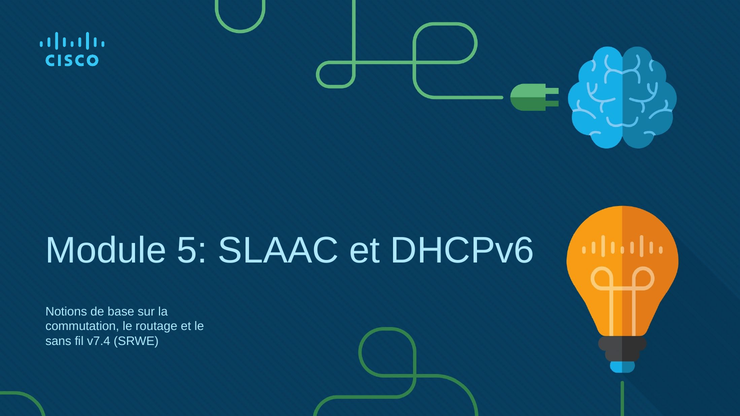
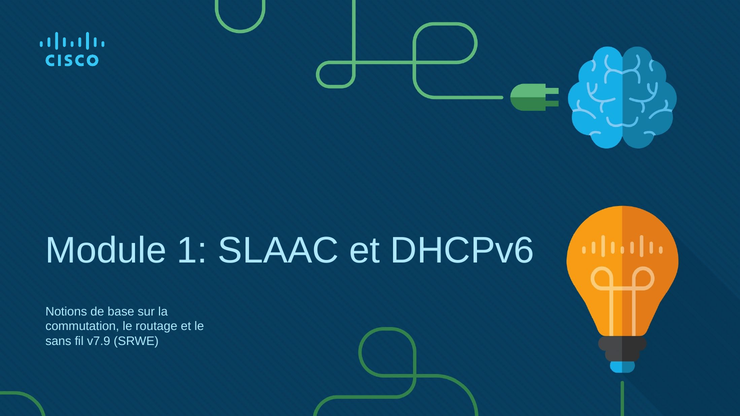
5: 5 -> 1
v7.4: v7.4 -> v7.9
